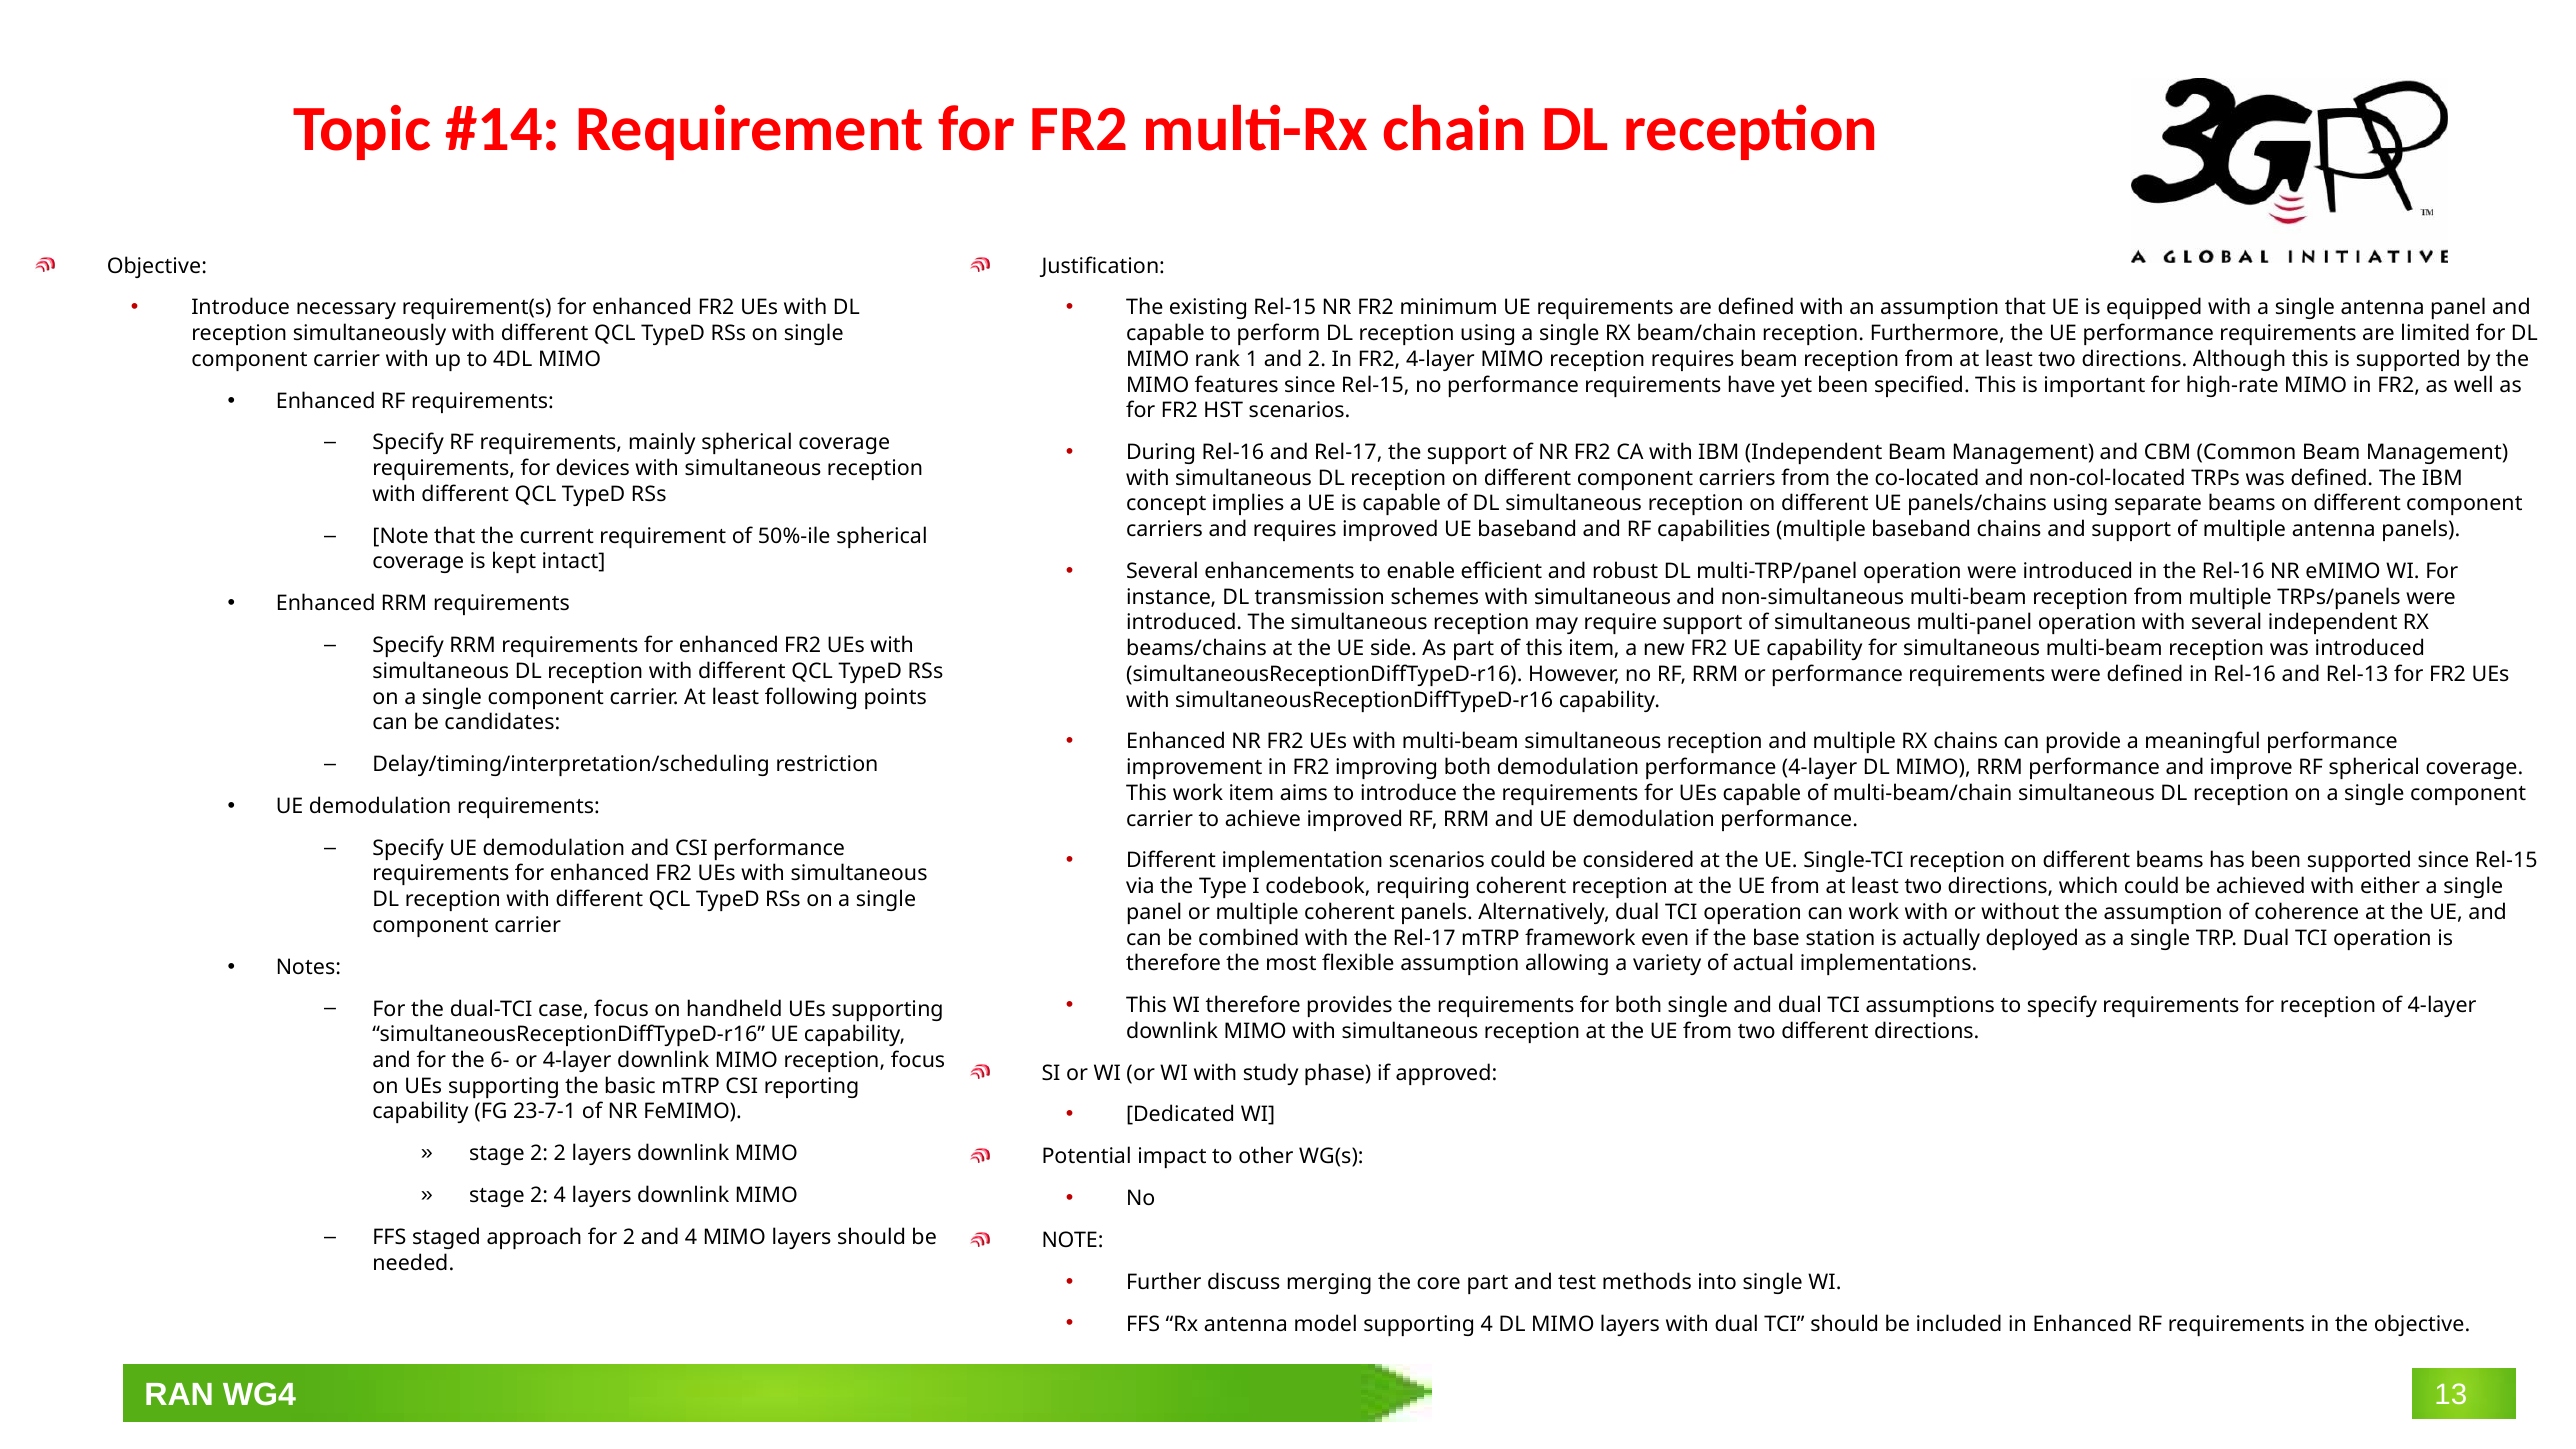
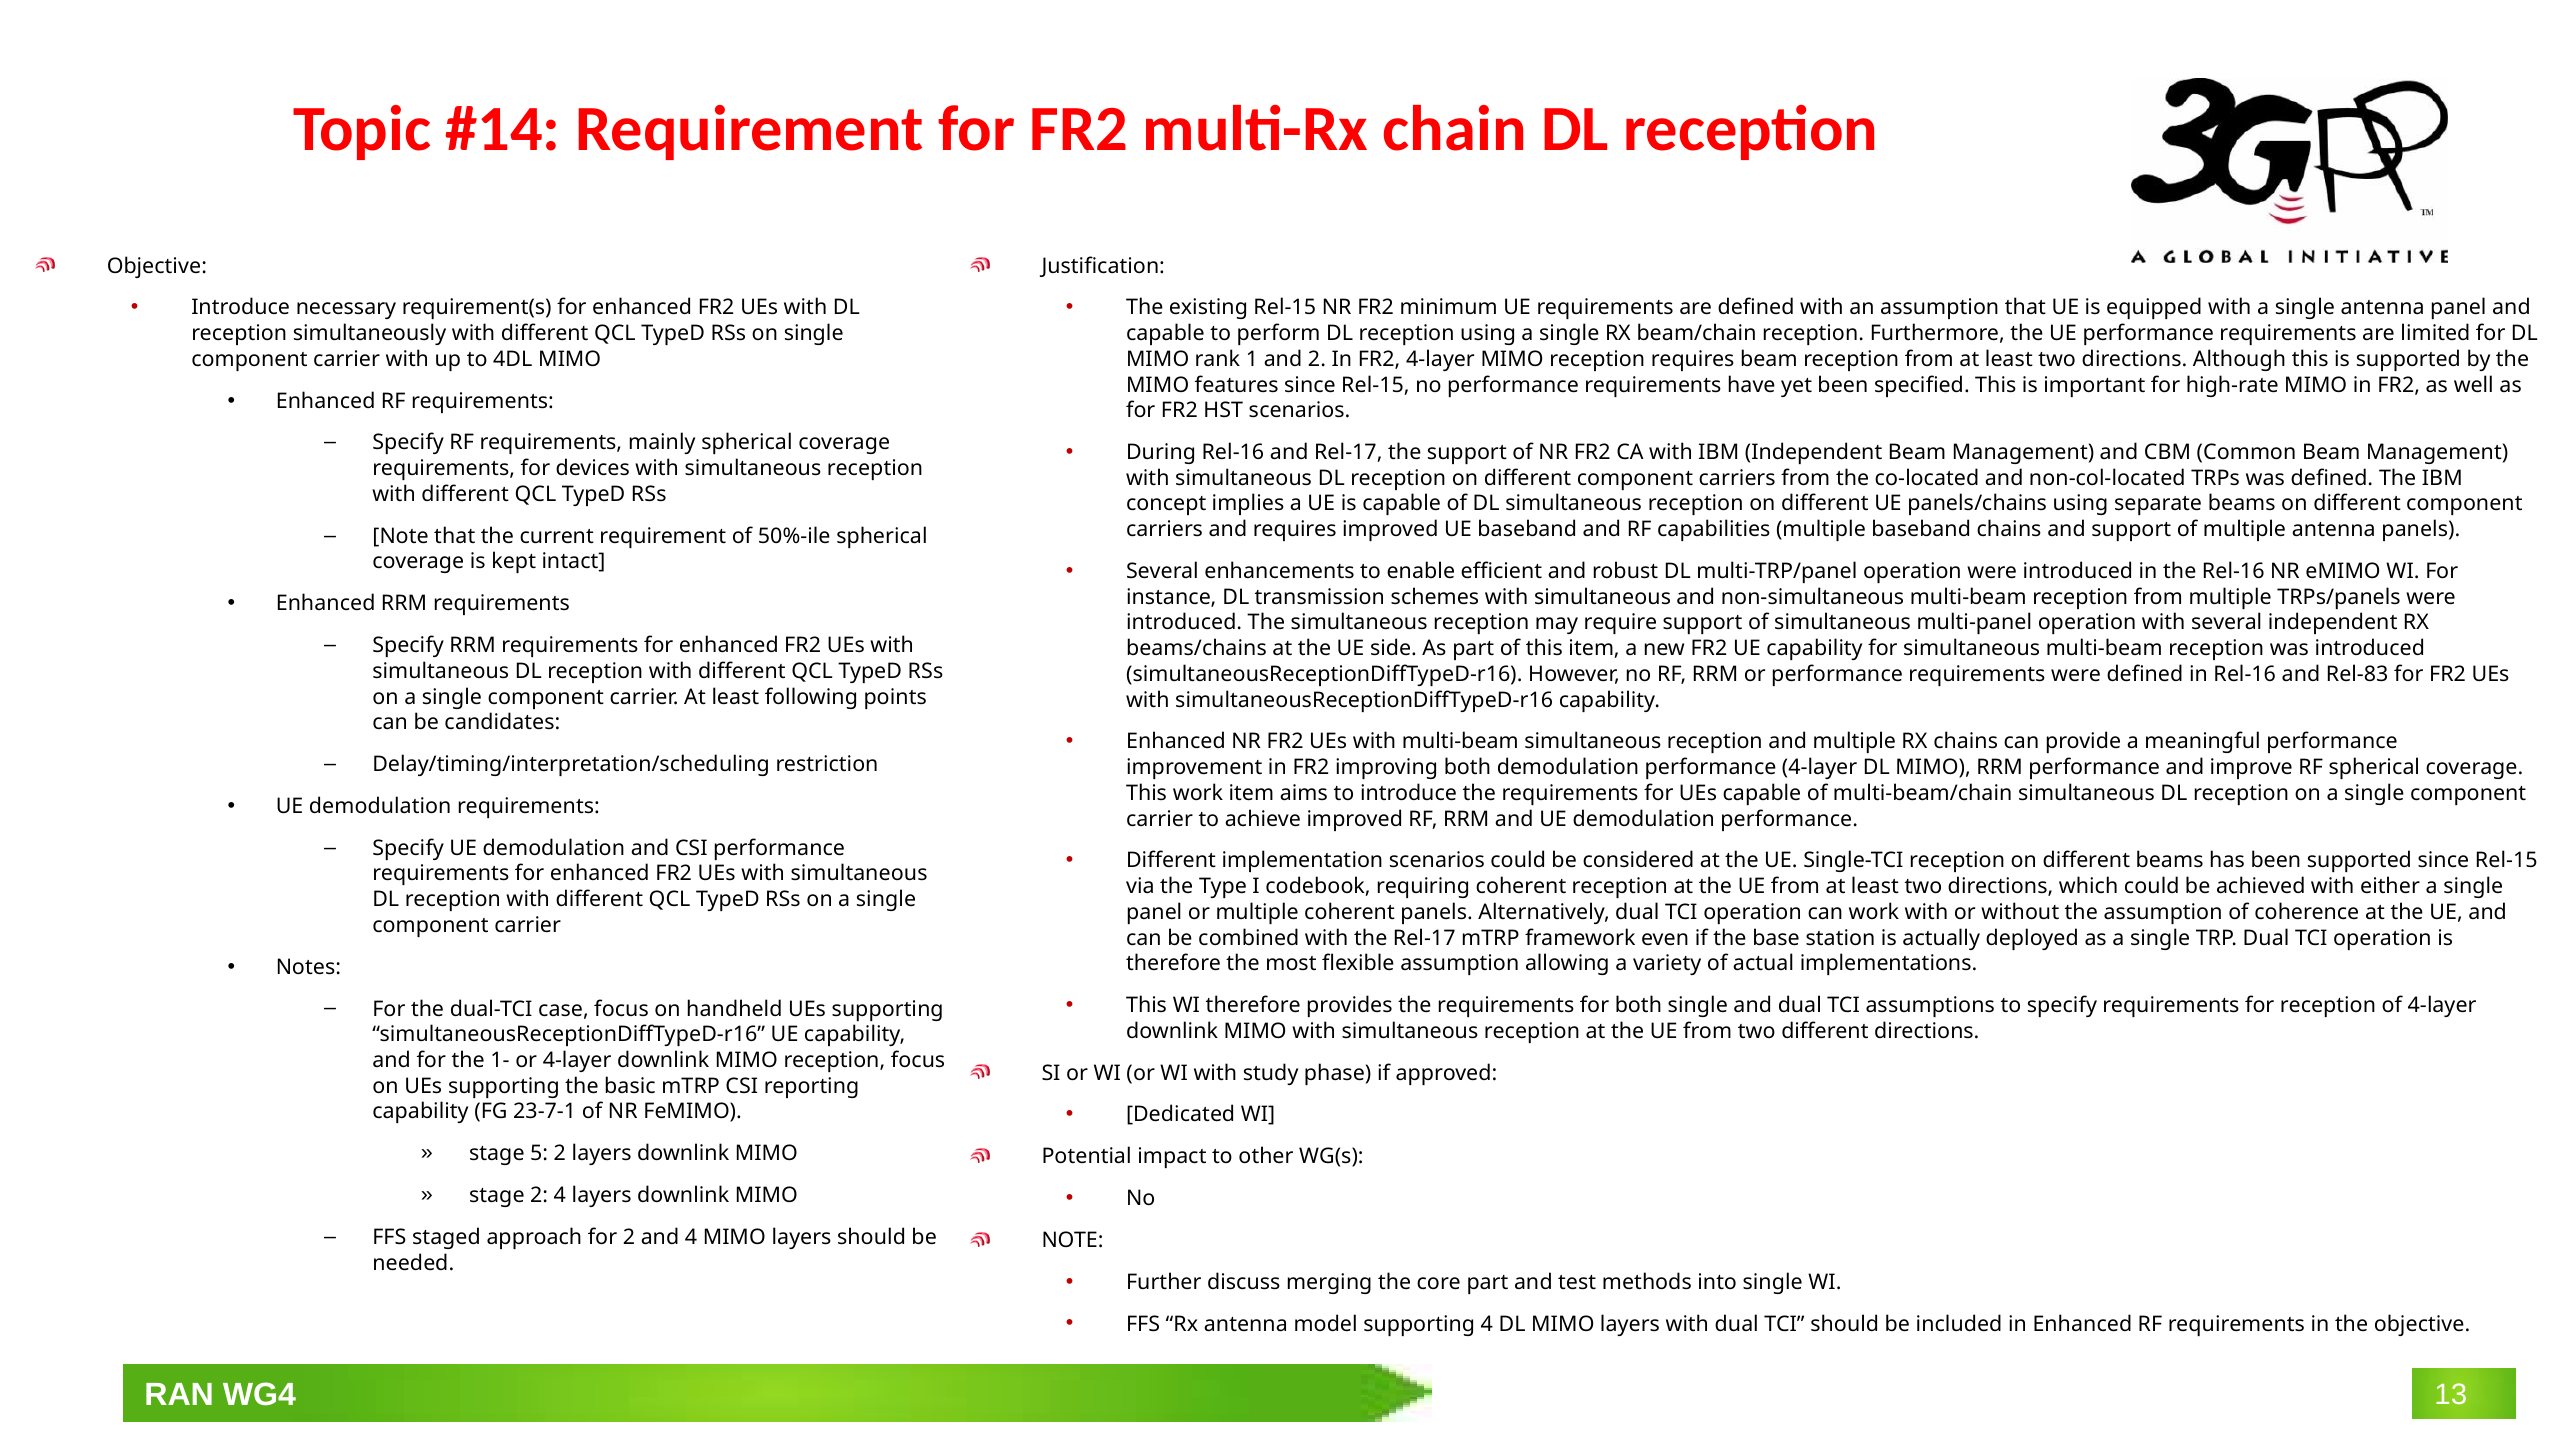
Rel-13: Rel-13 -> Rel-83
6-: 6- -> 1-
2 at (539, 1154): 2 -> 5
